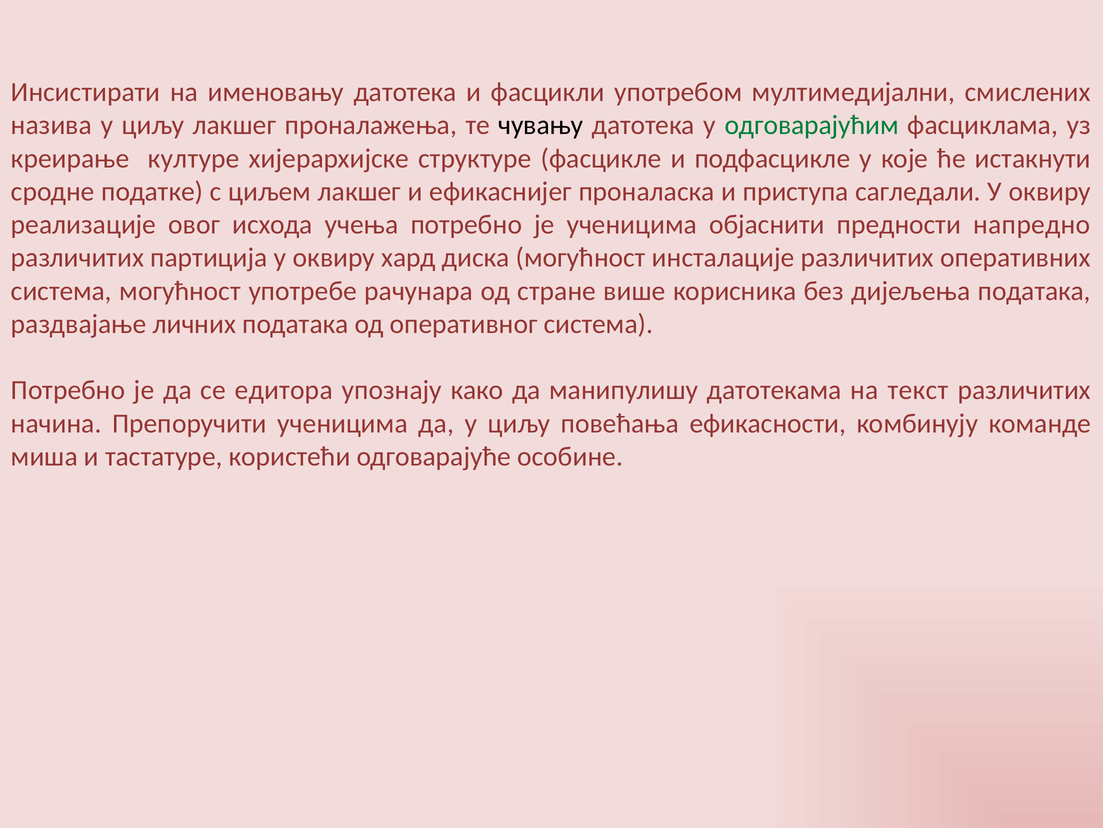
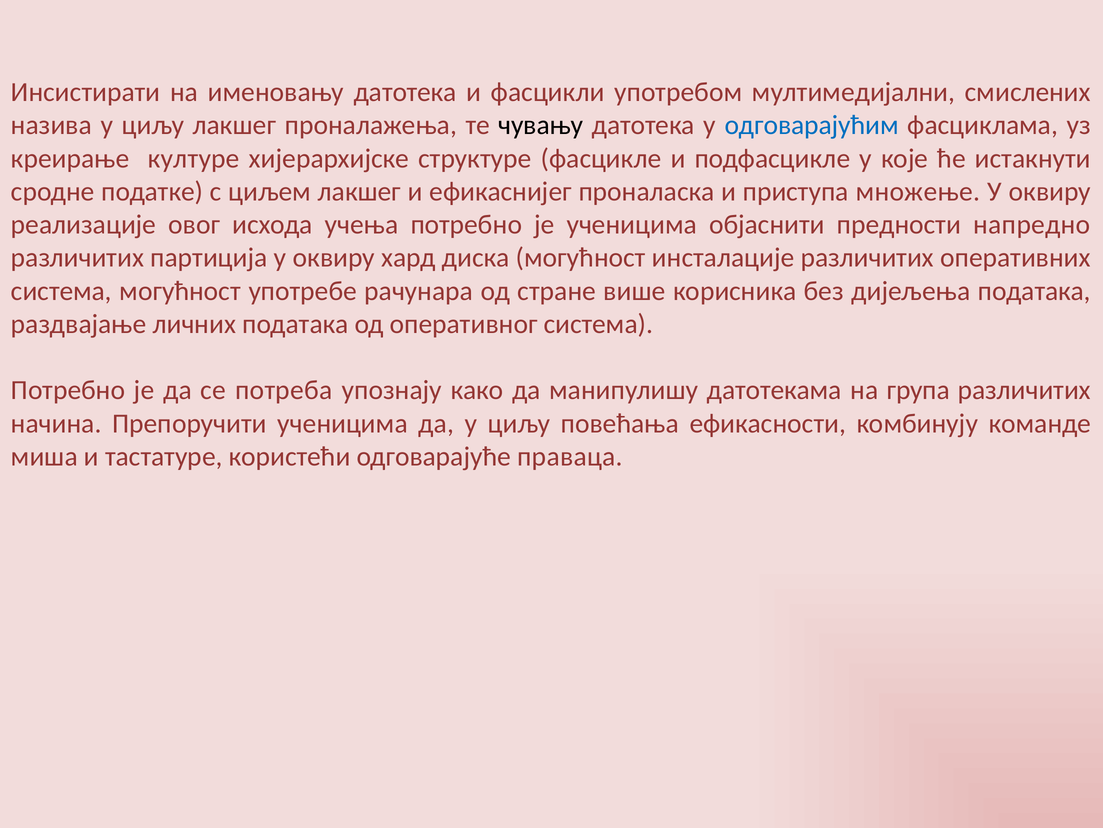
одговарајућим colour: green -> blue
сагледали: сагледали -> множење
едитора: едитора -> потреба
текст: текст -> група
особине: особине -> праваца
